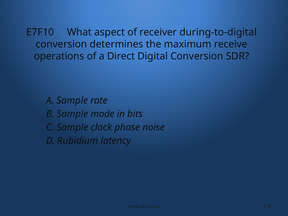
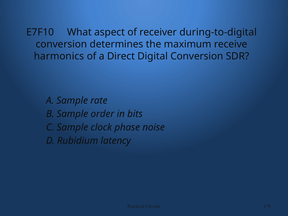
operations: operations -> harmonics
mode: mode -> order
